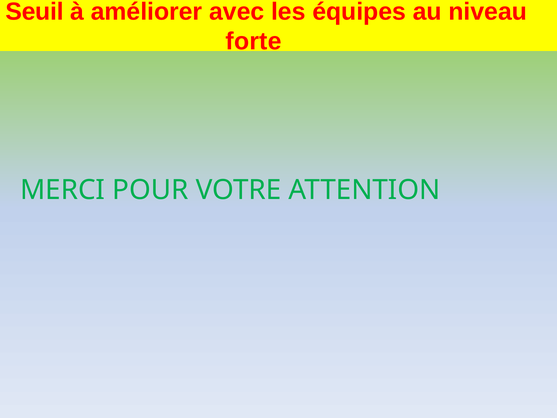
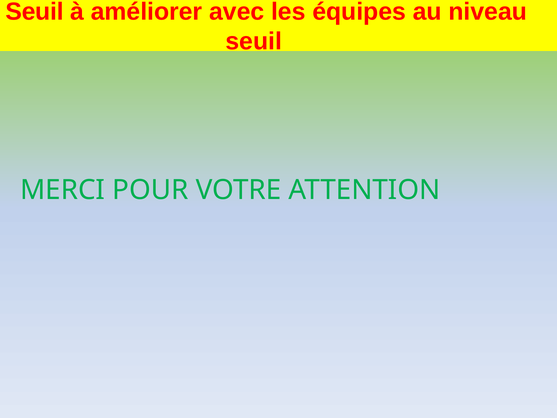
forte at (254, 41): forte -> seuil
